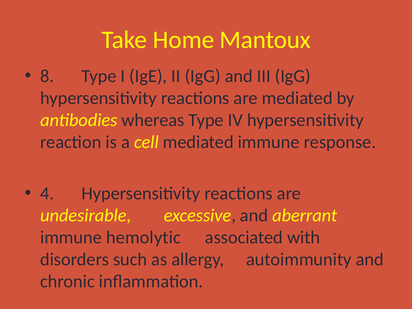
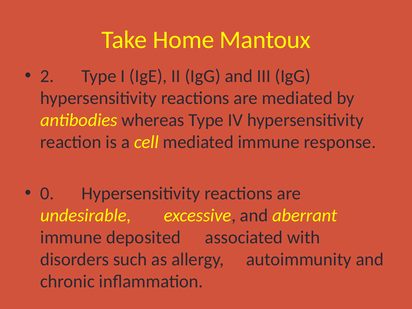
8: 8 -> 2
4: 4 -> 0
hemolytic: hemolytic -> deposited
